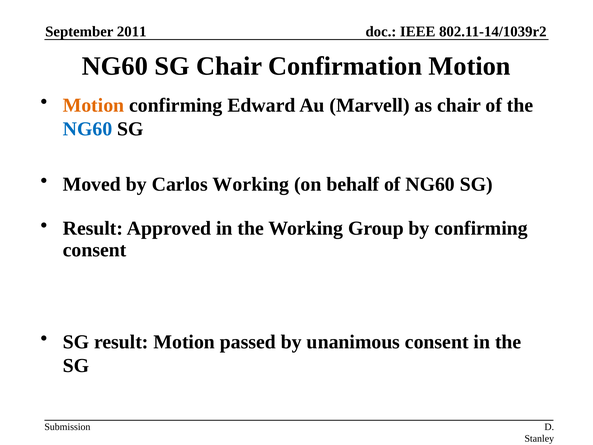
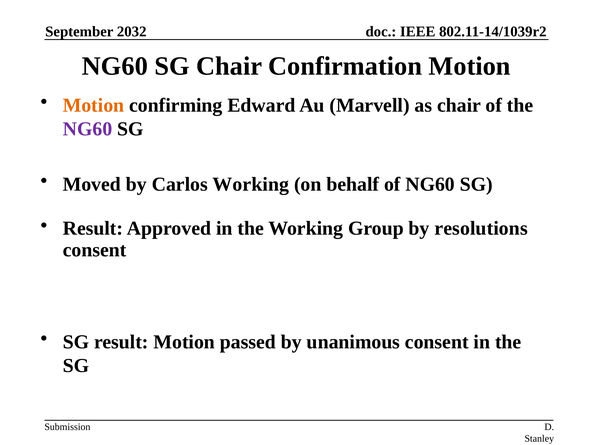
2011: 2011 -> 2032
NG60 at (88, 129) colour: blue -> purple
by confirming: confirming -> resolutions
